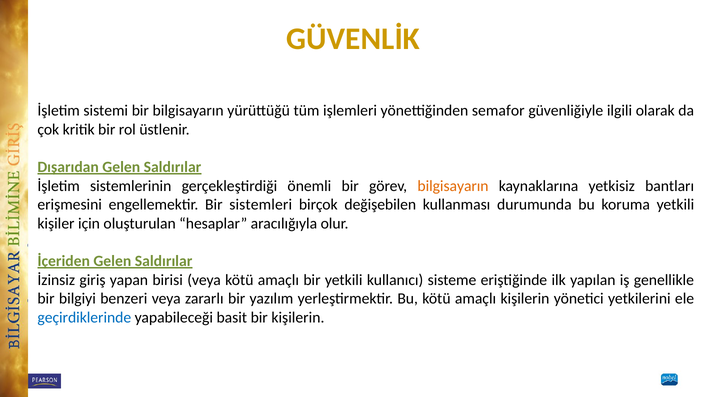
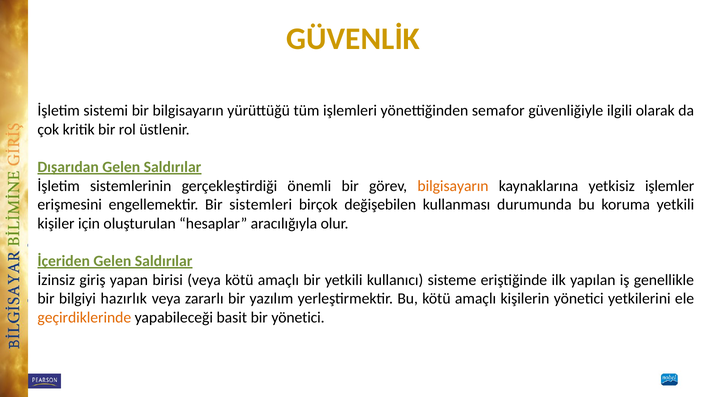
bantları: bantları -> işlemler
benzeri: benzeri -> hazırlık
geçirdiklerinde colour: blue -> orange
bir kişilerin: kişilerin -> yönetici
